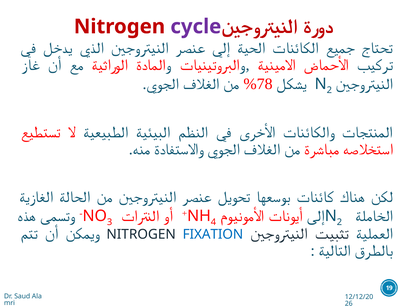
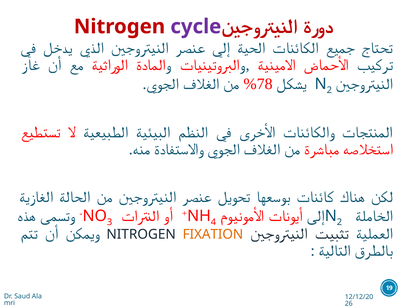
FIXATION colour: blue -> orange
